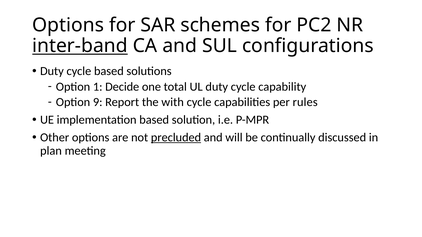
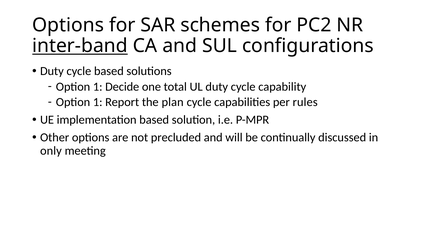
9 at (98, 102): 9 -> 1
with: with -> plan
precluded underline: present -> none
plan: plan -> only
